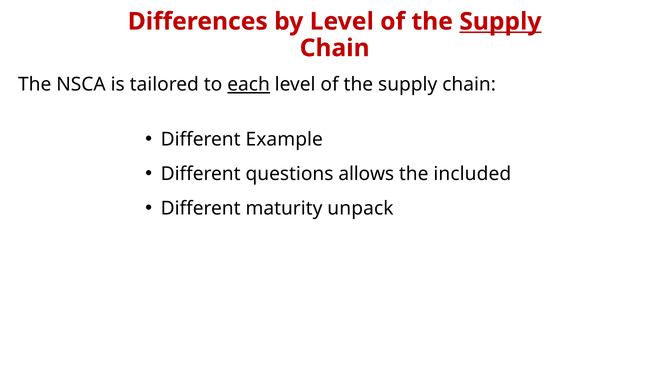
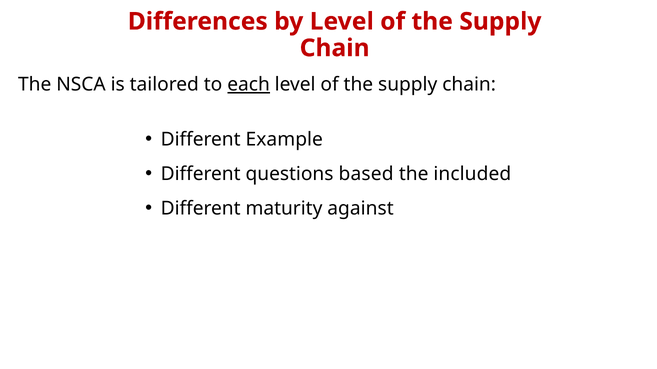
Supply at (500, 22) underline: present -> none
allows: allows -> based
unpack: unpack -> against
